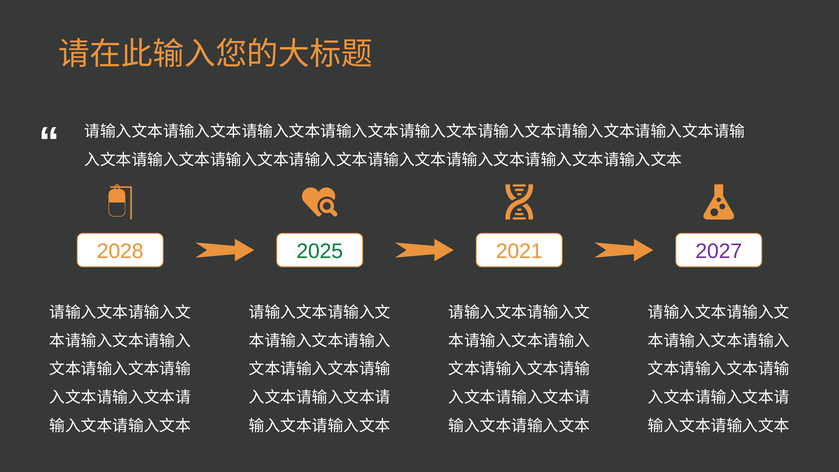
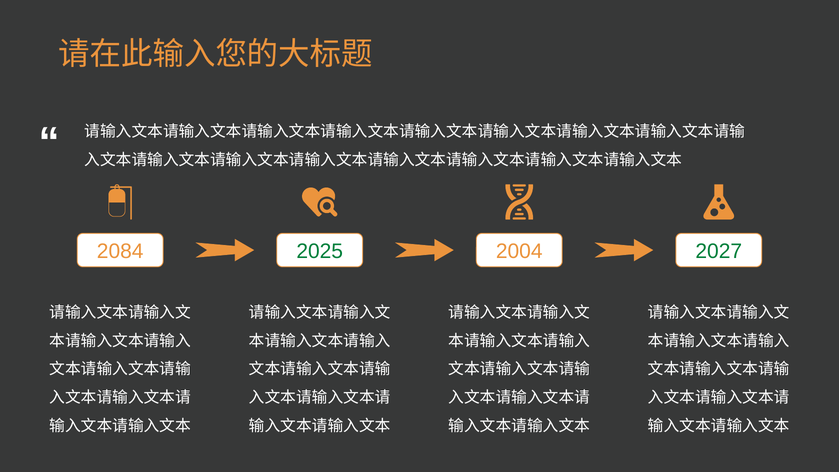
2028: 2028 -> 2084
2021: 2021 -> 2004
2027 colour: purple -> green
